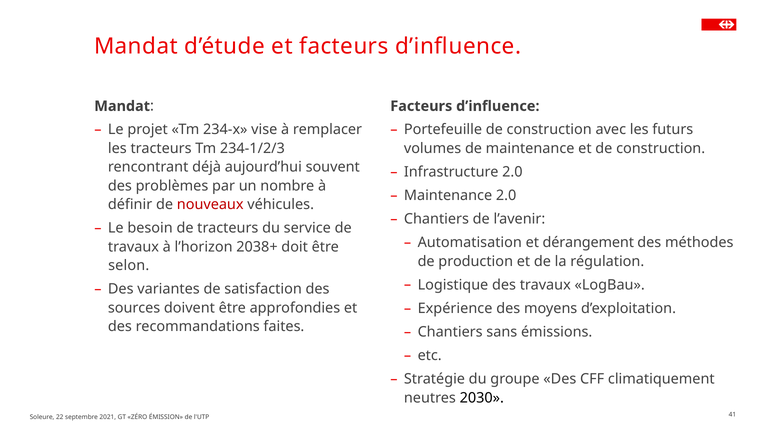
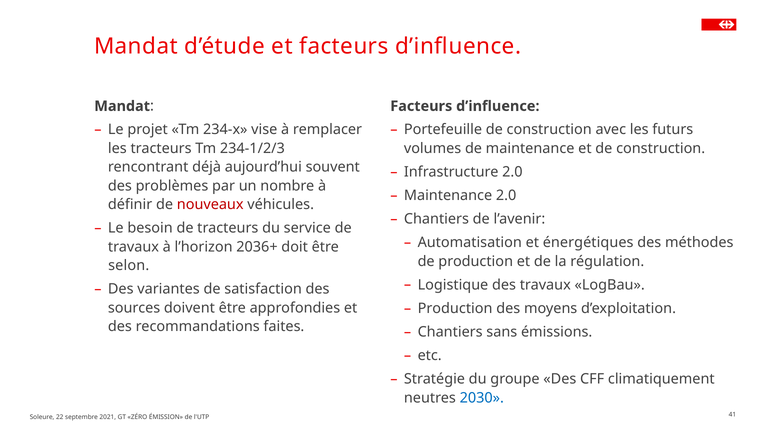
dérangement: dérangement -> énergétiques
2038+: 2038+ -> 2036+
Expérience at (455, 308): Expérience -> Production
2030 colour: black -> blue
